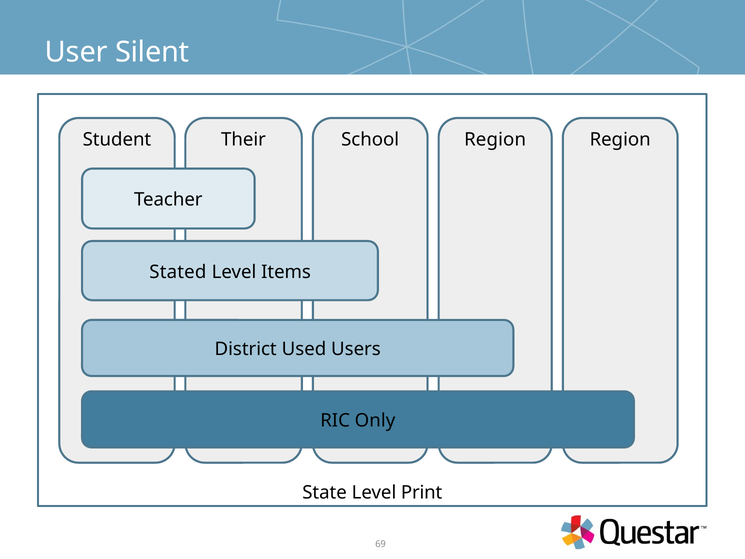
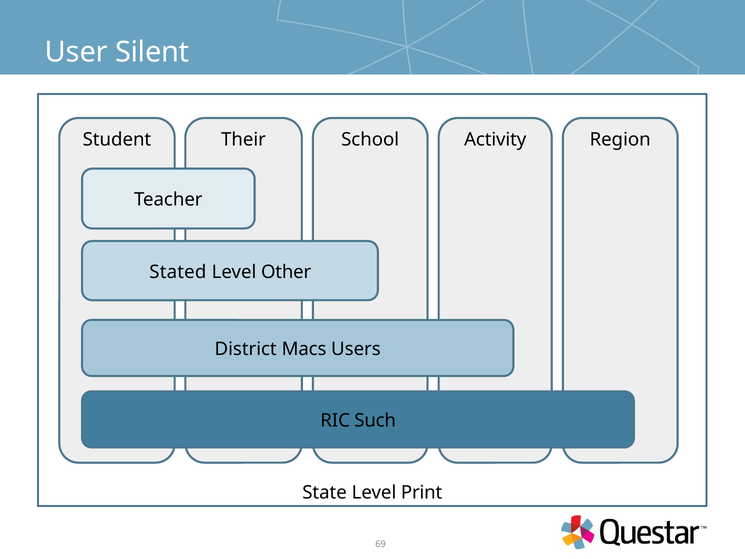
School Region: Region -> Activity
Items: Items -> Other
Used: Used -> Macs
Only: Only -> Such
